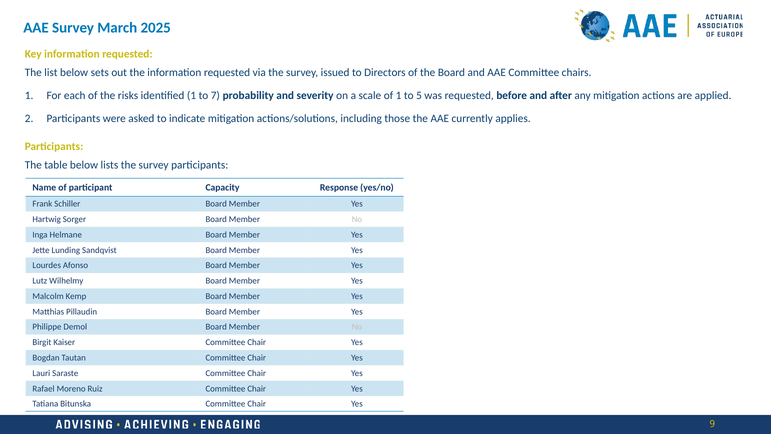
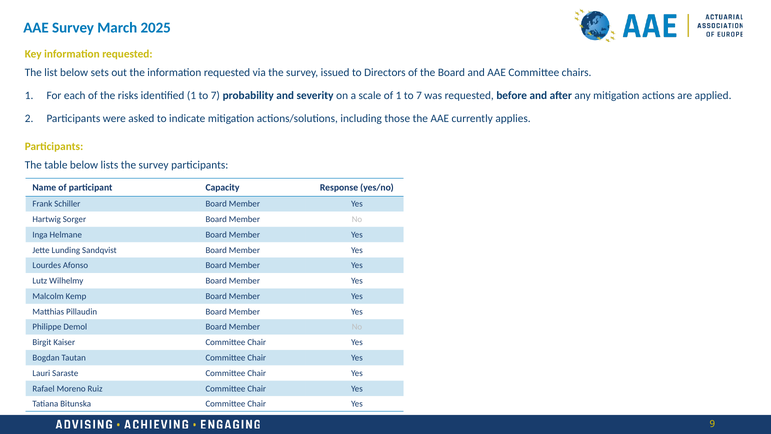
of 1 to 5: 5 -> 7
